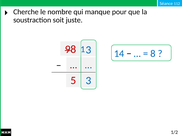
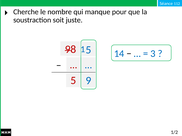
3 at (88, 50): 3 -> 5
8: 8 -> 3
5 3: 3 -> 9
